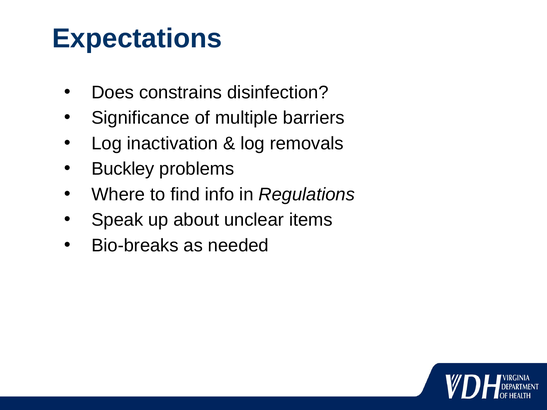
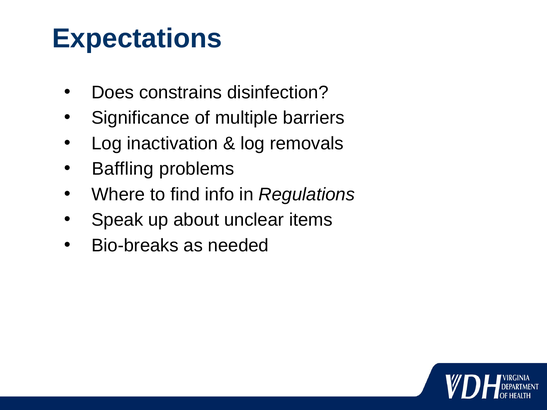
Buckley: Buckley -> Baffling
